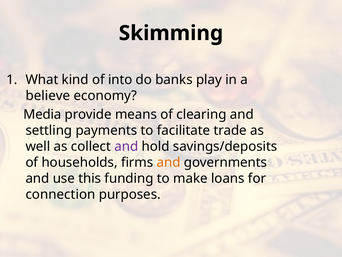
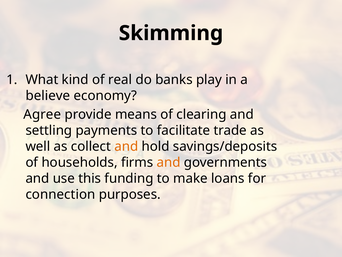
into: into -> real
Media: Media -> Agree
and at (126, 146) colour: purple -> orange
